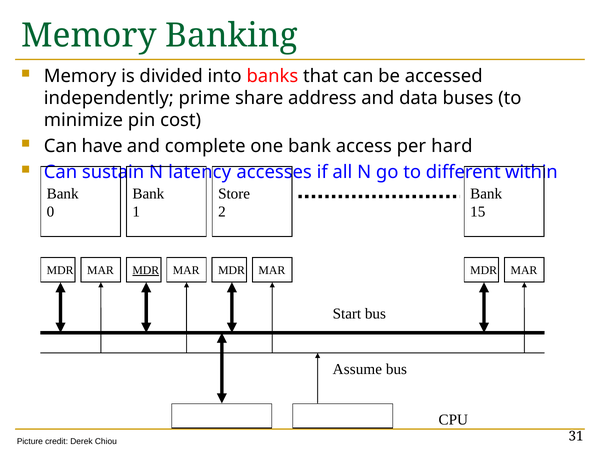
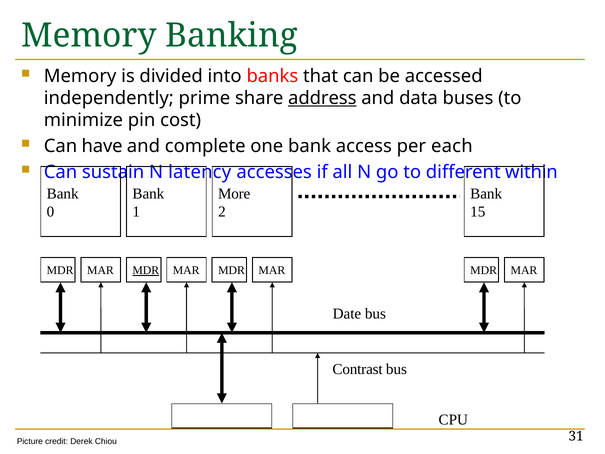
address underline: none -> present
hard: hard -> each
Store: Store -> More
Start: Start -> Date
Assume: Assume -> Contrast
